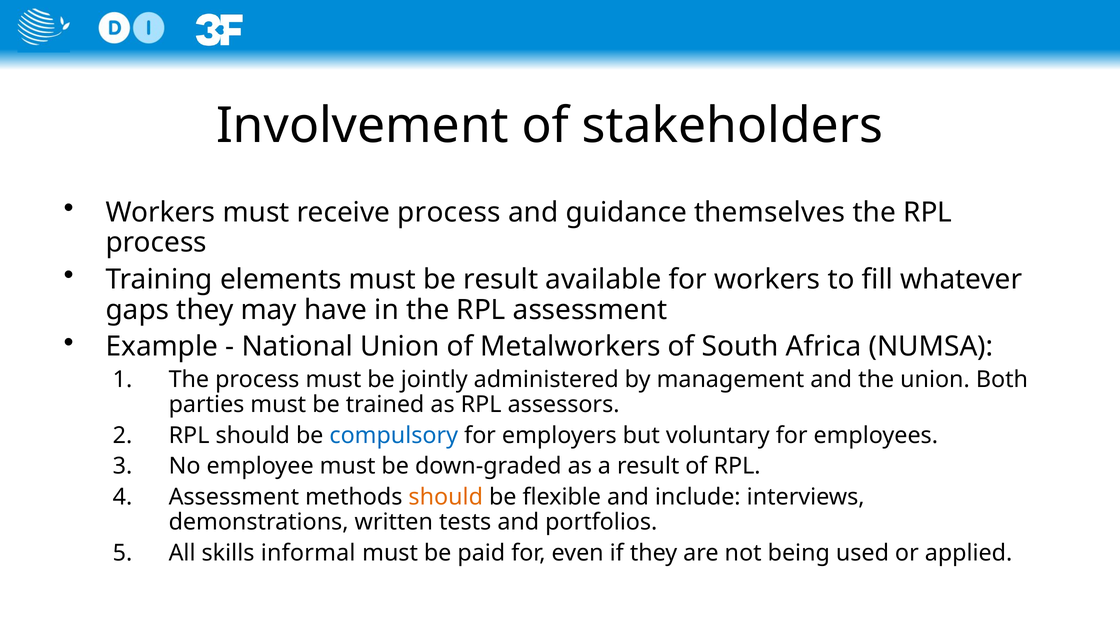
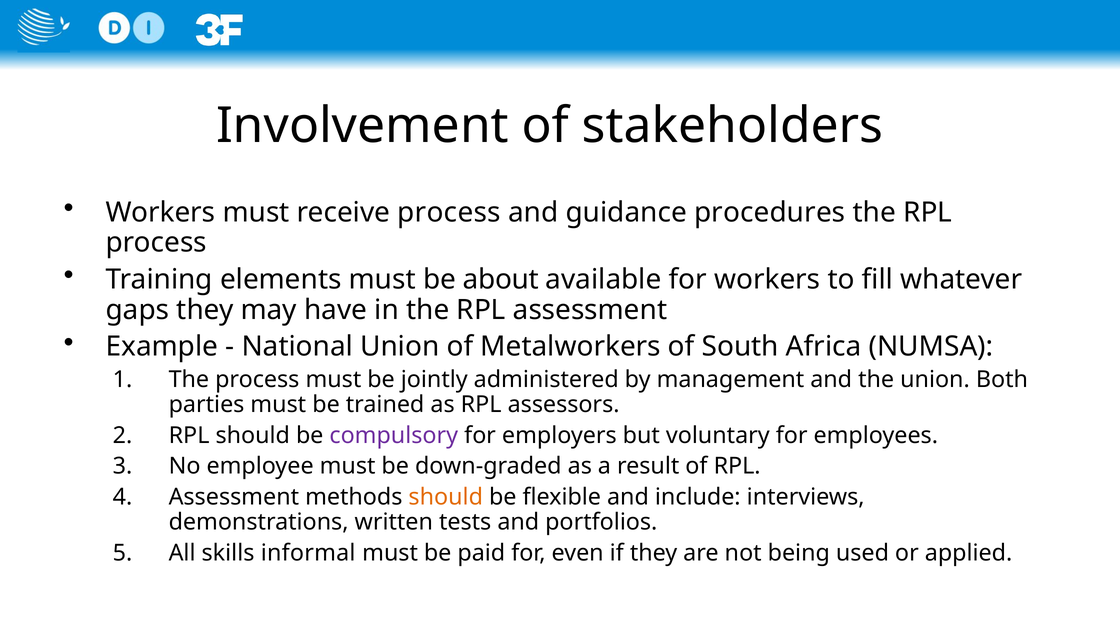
themselves: themselves -> procedures
be result: result -> about
compulsory colour: blue -> purple
